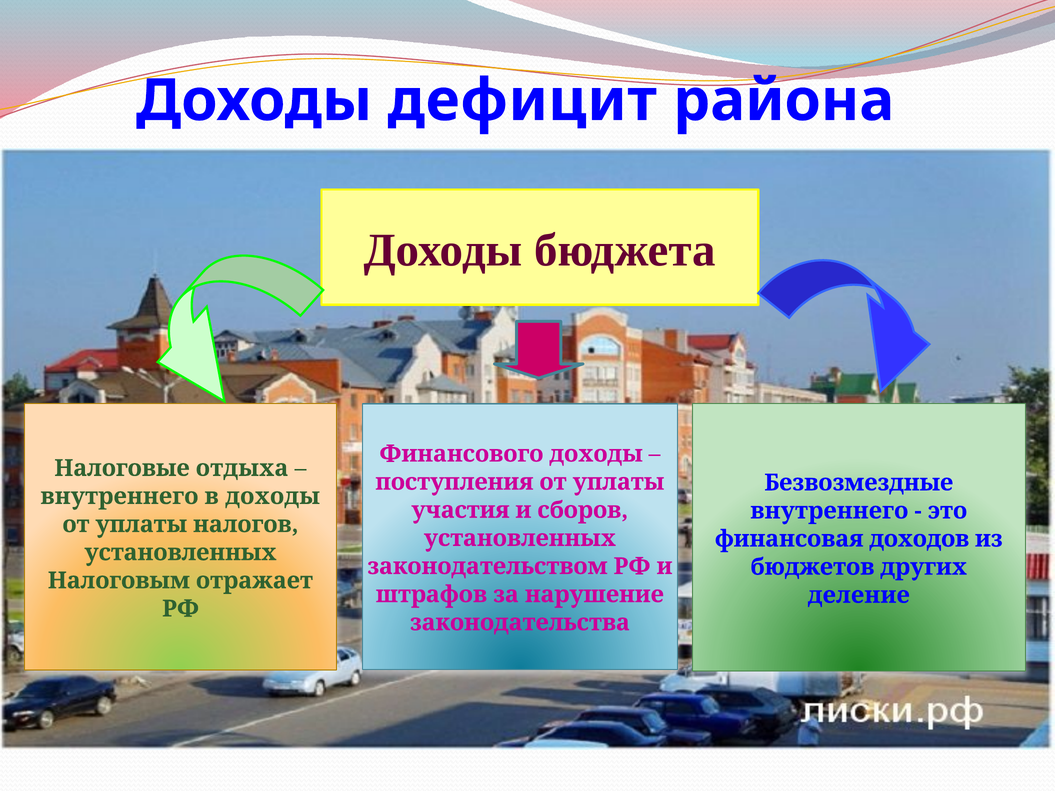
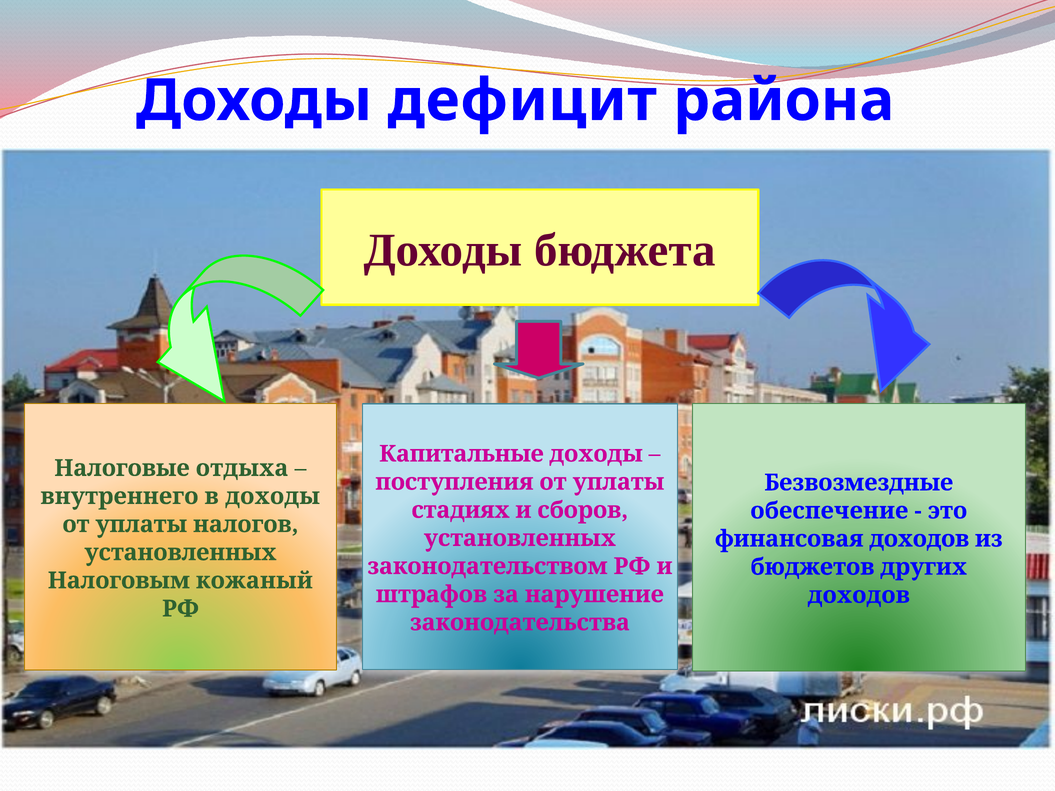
Финансового: Финансового -> Капитальные
участия: участия -> стадиях
внутреннего at (829, 511): внутреннего -> обеспечение
отражает: отражает -> кожаный
деление at (859, 595): деление -> доходов
